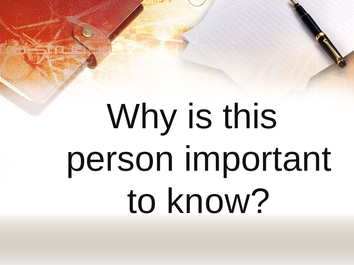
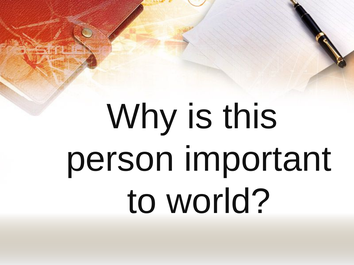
know: know -> world
